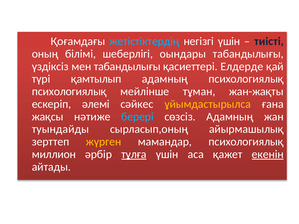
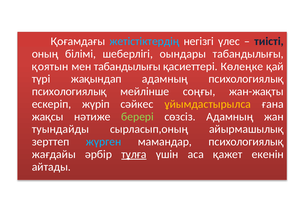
негізгі үшін: үшін -> үлес
үздіксіз: үздіксіз -> қоятын
Елдерде: Елдерде -> Көлеңке
қамтылып: қамтылып -> жақындап
тұман: тұман -> соңғы
әлемі: әлемі -> жүріп
берері colour: light blue -> light green
жүрген colour: yellow -> light blue
миллион: миллион -> жағдайы
екенін underline: present -> none
